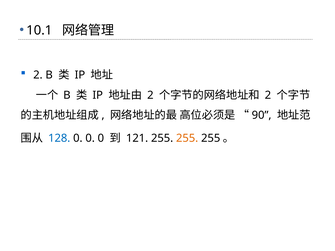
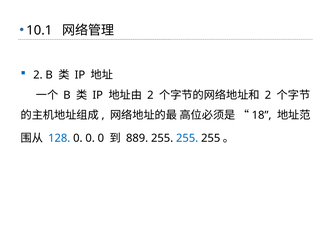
90: 90 -> 18
121: 121 -> 889
255 at (187, 138) colour: orange -> blue
